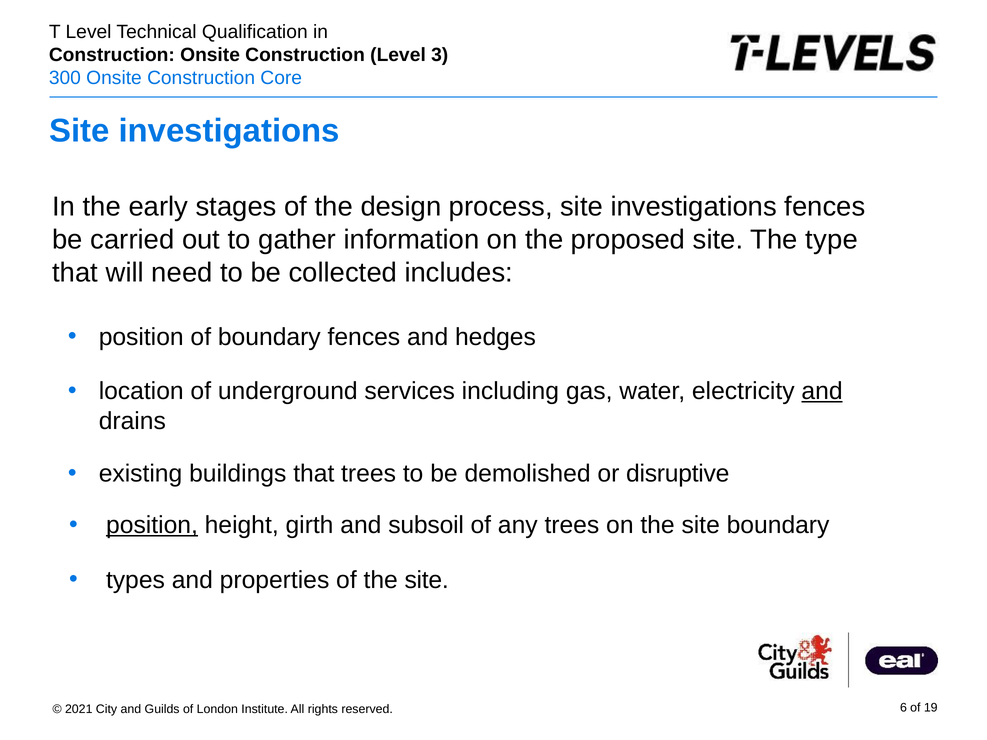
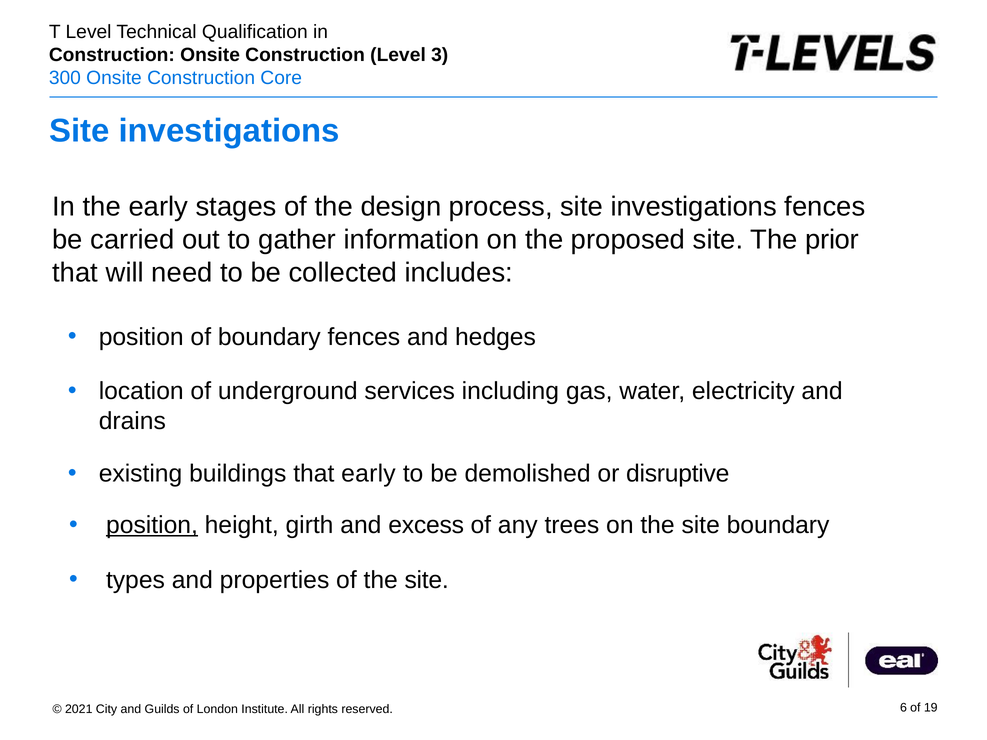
type: type -> prior
and at (822, 391) underline: present -> none
that trees: trees -> early
subsoil: subsoil -> excess
